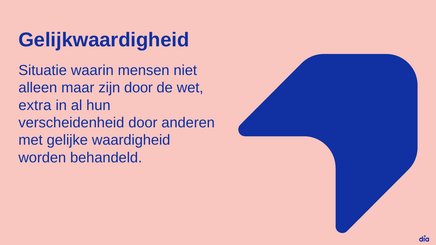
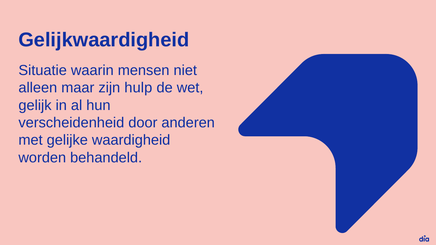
zijn door: door -> hulp
extra: extra -> gelijk
